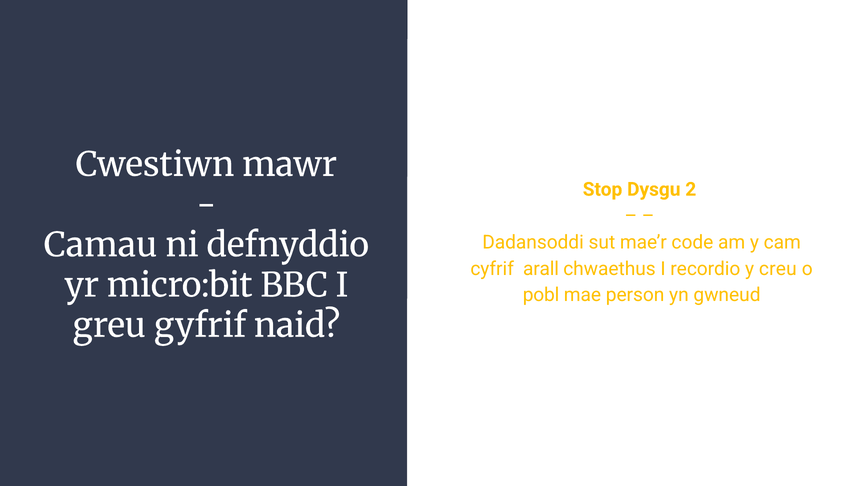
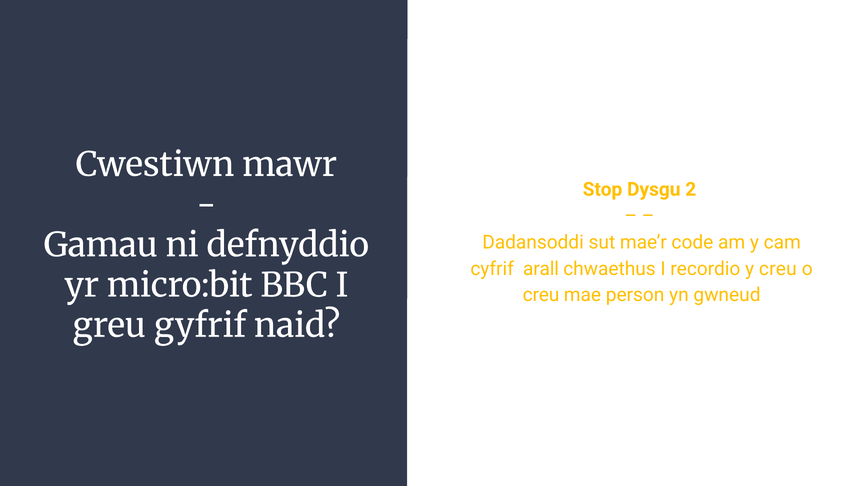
Camau: Camau -> Gamau
pobl at (541, 295): pobl -> creu
